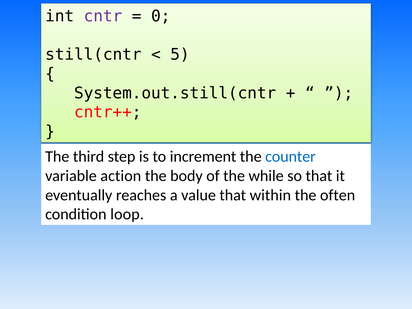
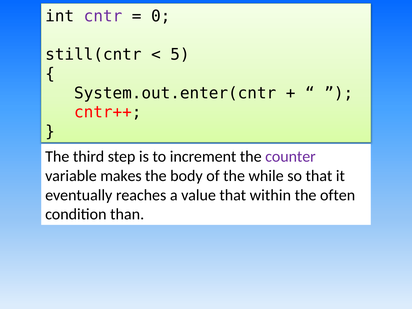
System.out.still(cntr: System.out.still(cntr -> System.out.enter(cntr
counter colour: blue -> purple
action: action -> makes
loop: loop -> than
